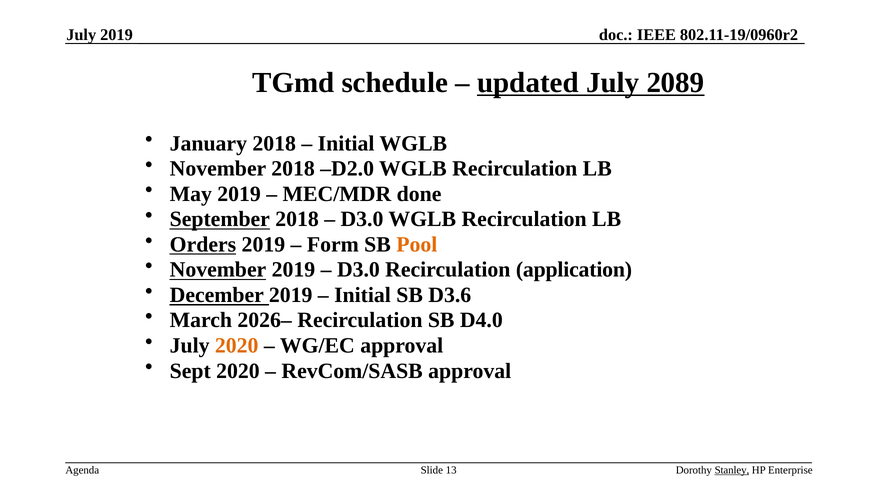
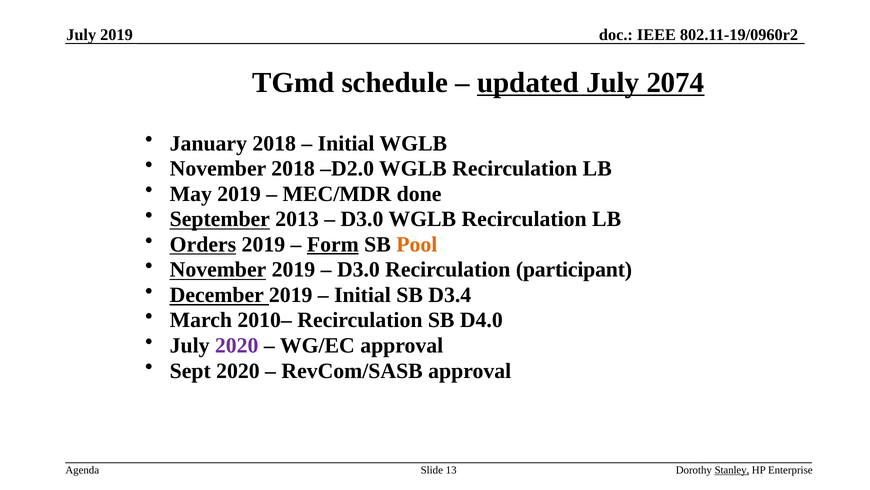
2089: 2089 -> 2074
September 2018: 2018 -> 2013
Form underline: none -> present
application: application -> participant
D3.6: D3.6 -> D3.4
2026–: 2026– -> 2010–
2020 at (237, 345) colour: orange -> purple
